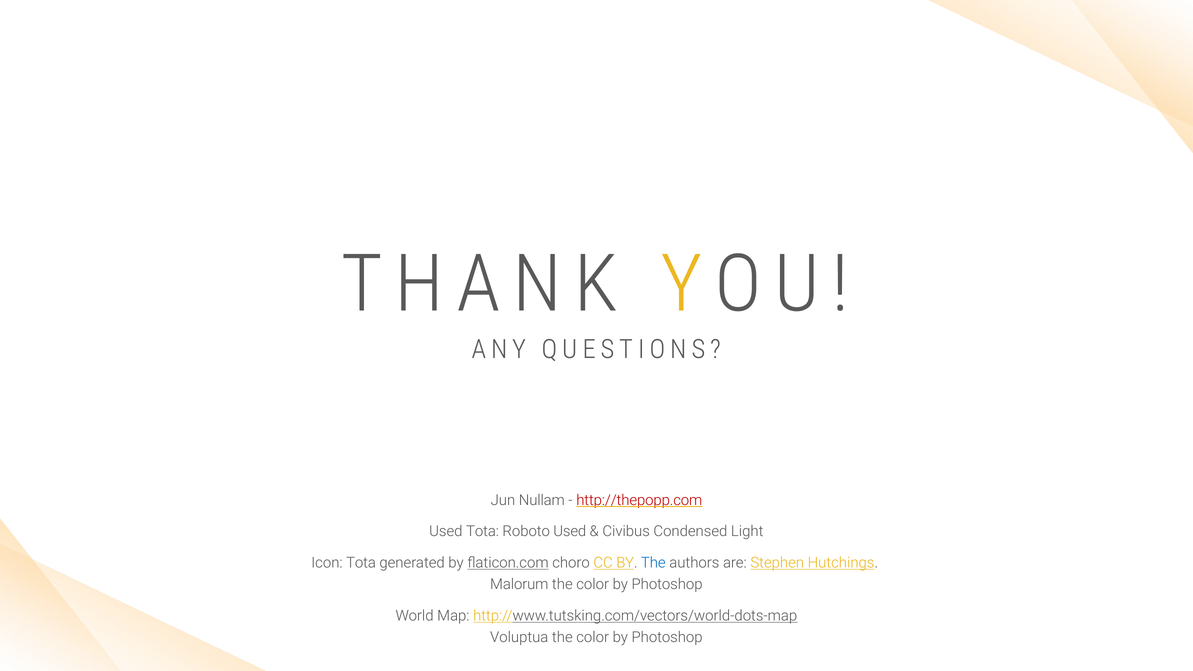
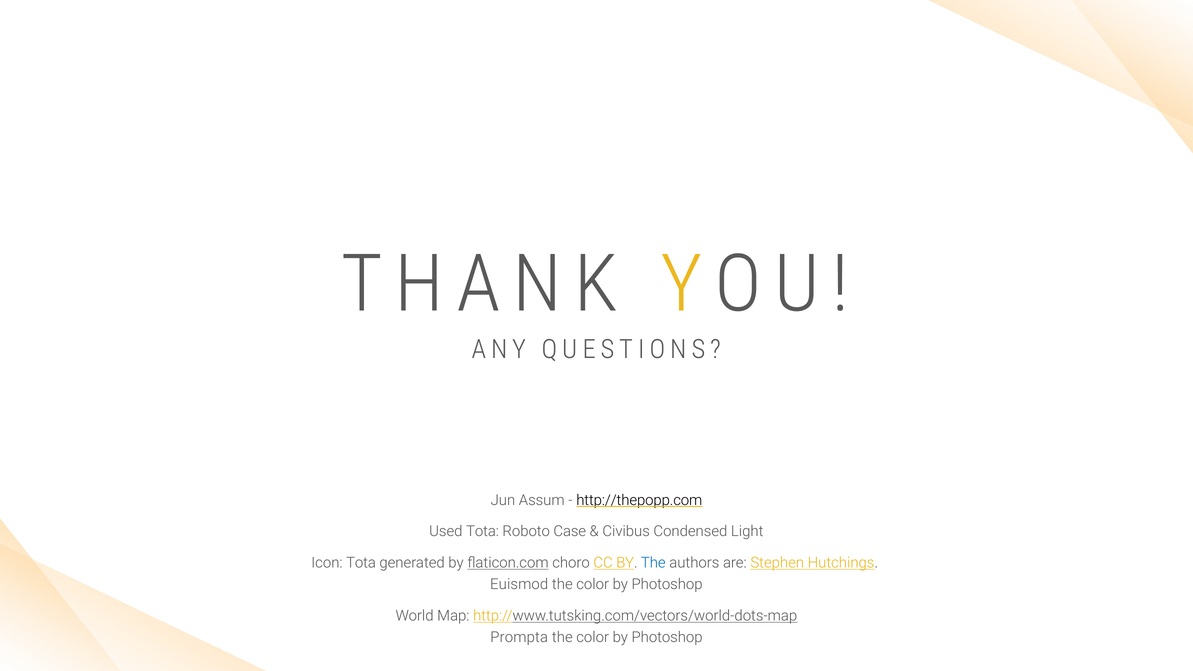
Nullam: Nullam -> Assum
http://thepopp.com colour: red -> black
Roboto Used: Used -> Case
Malorum: Malorum -> Euismod
Voluptua: Voluptua -> Prompta
